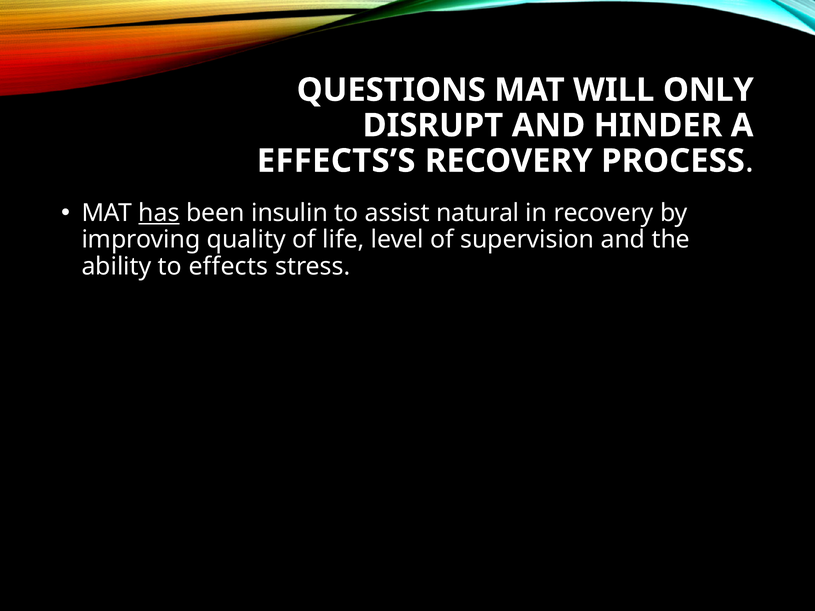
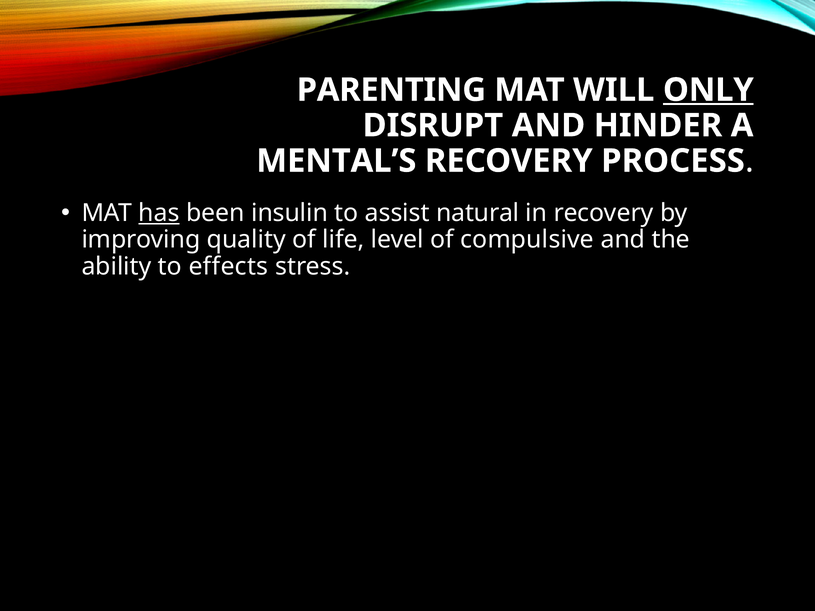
QUESTIONS: QUESTIONS -> PARENTING
ONLY underline: none -> present
EFFECTS’S: EFFECTS’S -> MENTAL’S
supervision: supervision -> compulsive
